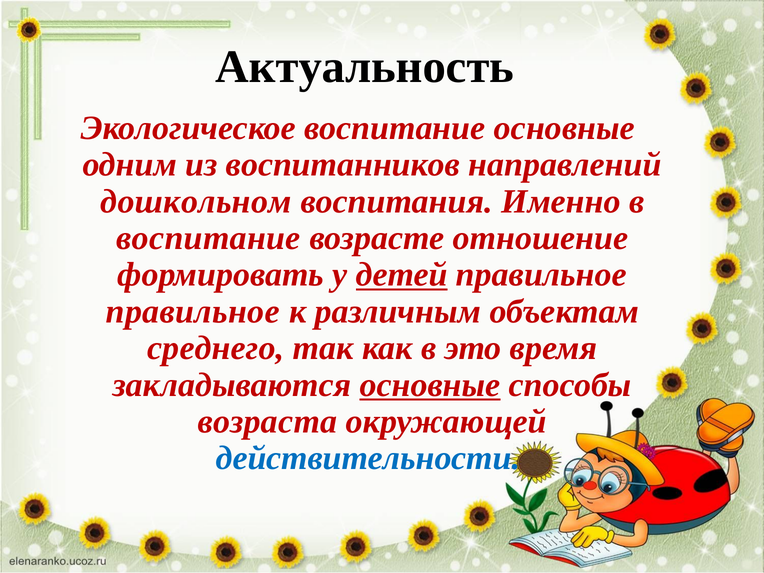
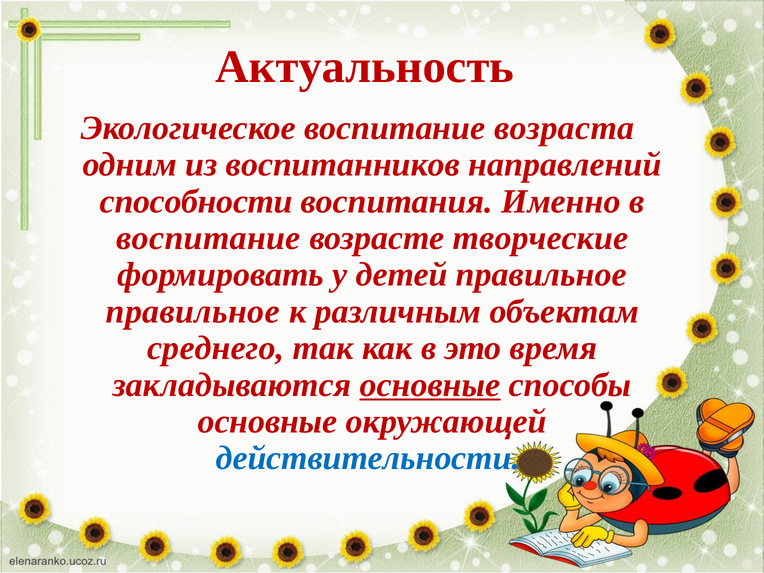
Актуальность colour: black -> red
воспитание основные: основные -> возраста
дошкольном: дошкольном -> способности
отношение: отношение -> творческие
детей underline: present -> none
возраста at (267, 422): возраста -> основные
